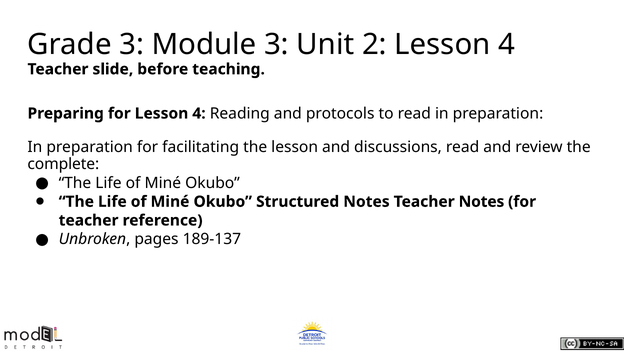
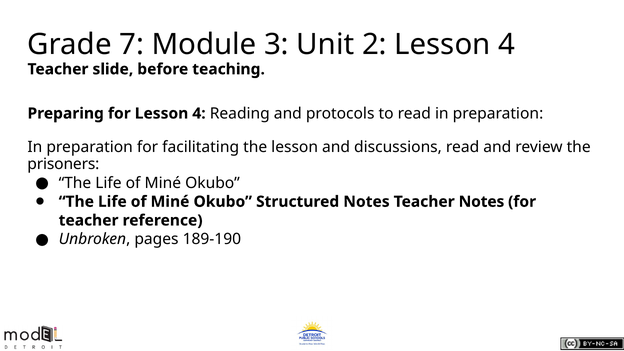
Grade 3: 3 -> 7
complete: complete -> prisoners
189-137: 189-137 -> 189-190
